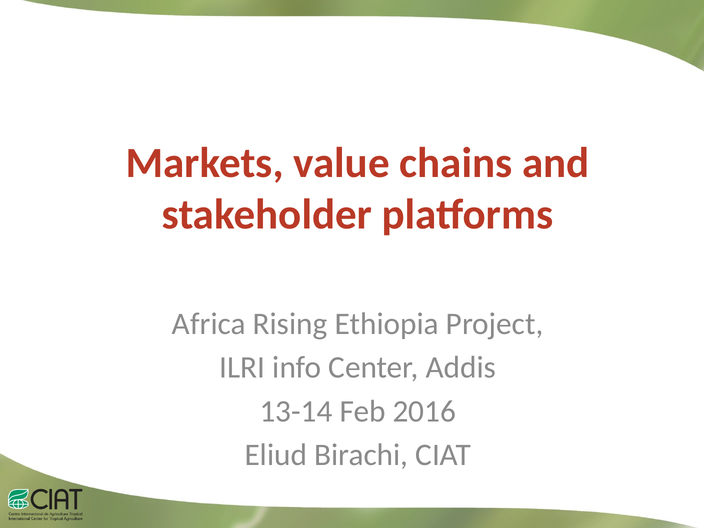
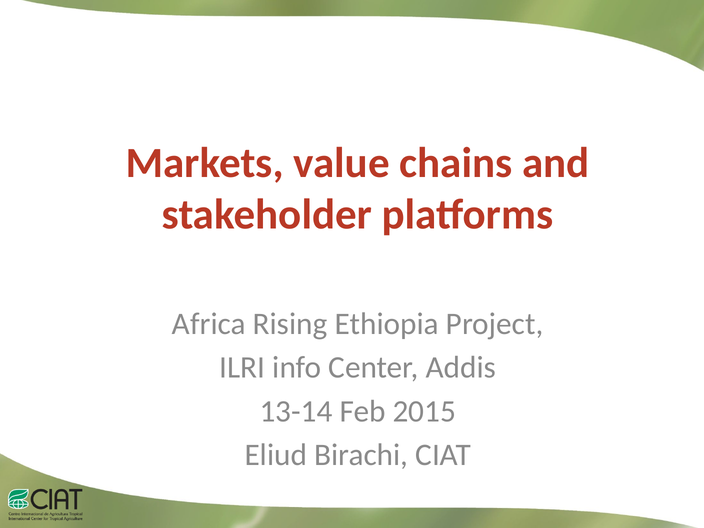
2016: 2016 -> 2015
